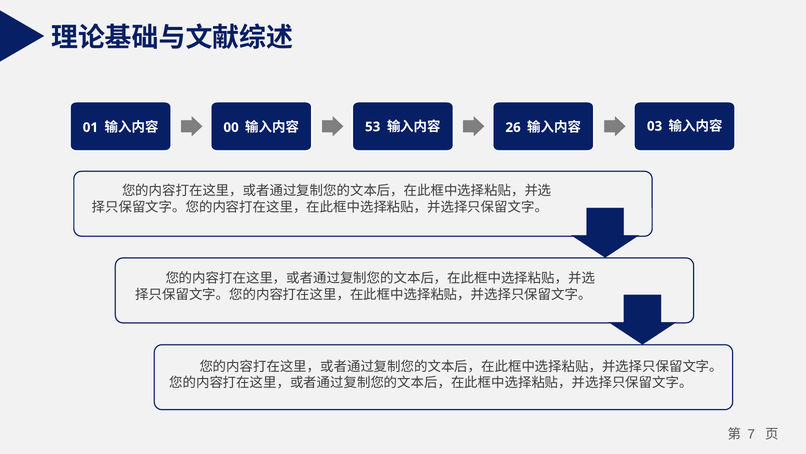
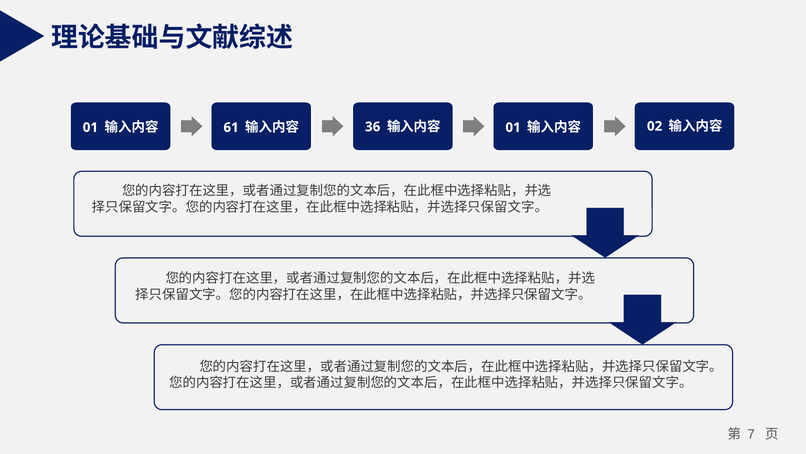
00: 00 -> 61
53: 53 -> 36
26 at (513, 127): 26 -> 01
03: 03 -> 02
